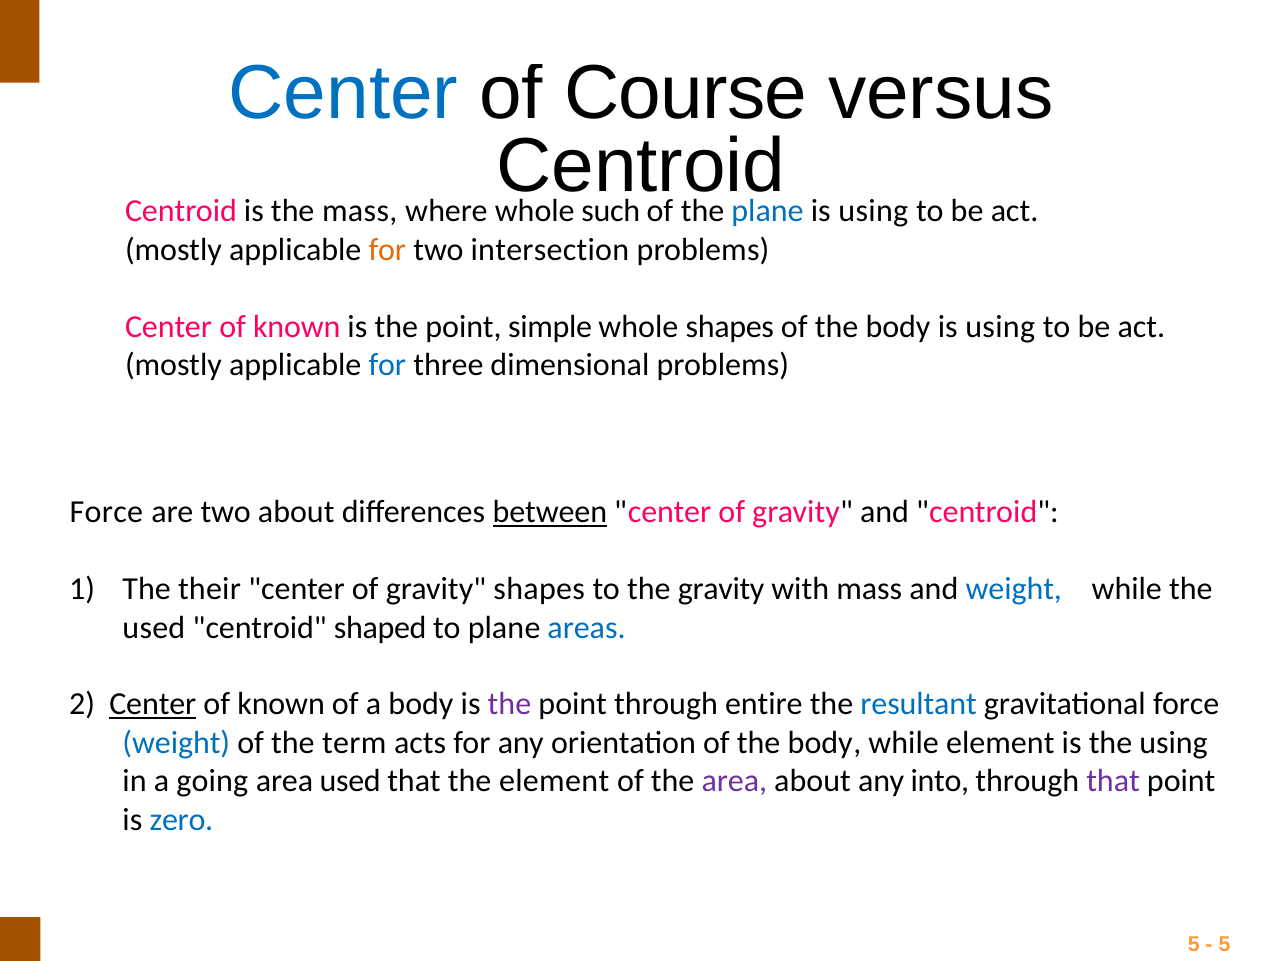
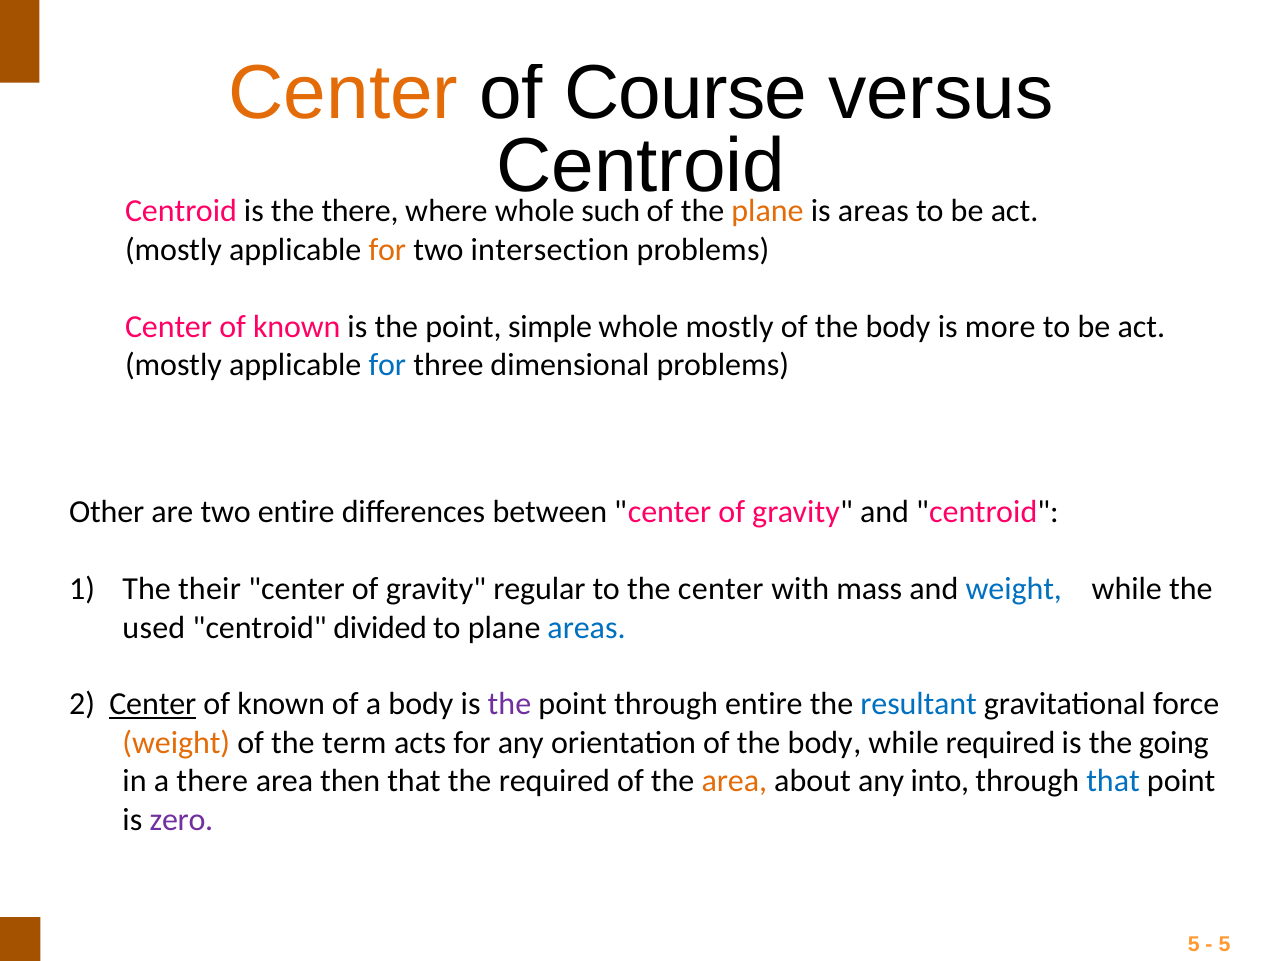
Center at (343, 93) colour: blue -> orange
the mass: mass -> there
plane at (767, 211) colour: blue -> orange
using at (873, 211): using -> areas
whole shapes: shapes -> mostly
body is using: using -> more
Force at (106, 512): Force -> Other
two about: about -> entire
between underline: present -> none
gravity shapes: shapes -> regular
the gravity: gravity -> center
shaped: shaped -> divided
weight at (176, 743) colour: blue -> orange
while element: element -> required
the using: using -> going
a going: going -> there
area used: used -> then
the element: element -> required
area at (734, 782) colour: purple -> orange
that at (1113, 782) colour: purple -> blue
zero colour: blue -> purple
